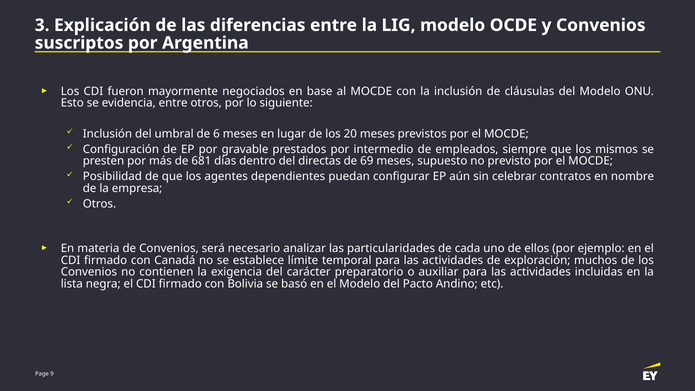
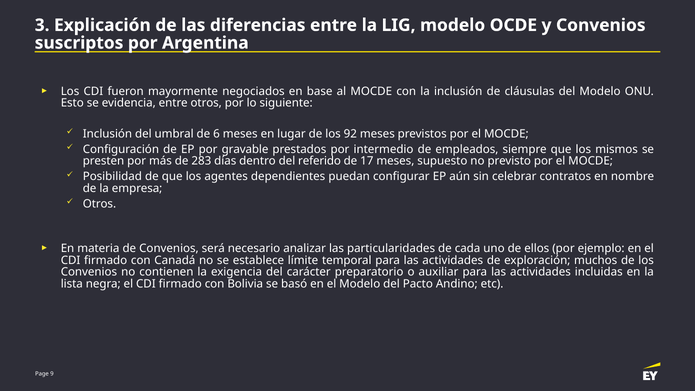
20: 20 -> 92
681: 681 -> 283
directas: directas -> referido
69: 69 -> 17
